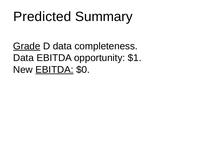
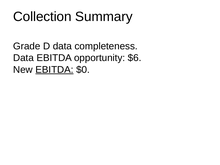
Predicted: Predicted -> Collection
Grade underline: present -> none
$1: $1 -> $6
